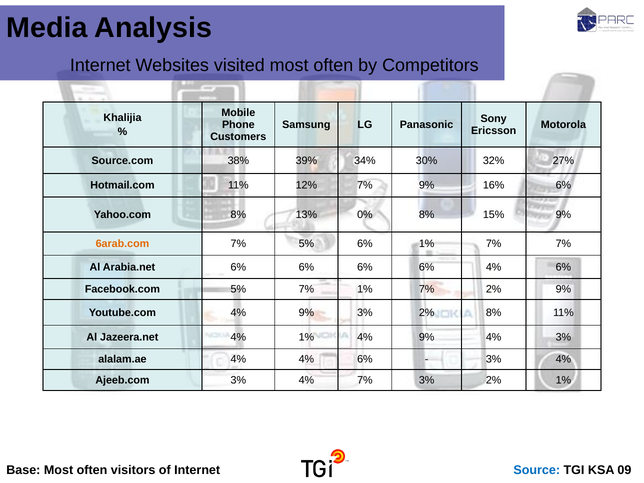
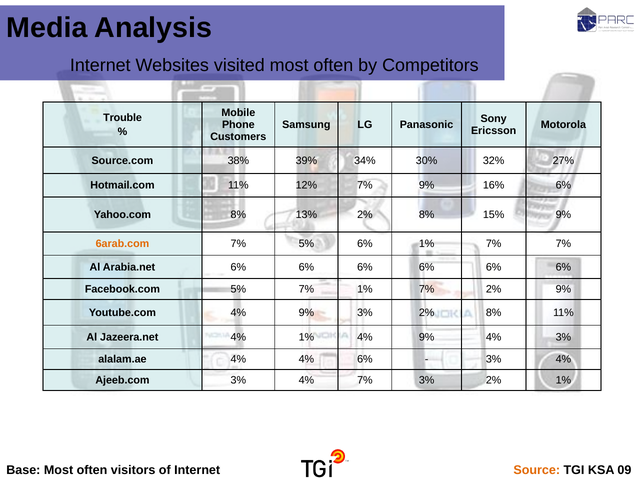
Khalijia: Khalijia -> Trouble
13% 0%: 0% -> 2%
4% at (494, 267): 4% -> 6%
Source colour: blue -> orange
